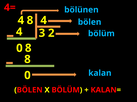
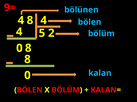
4=: 4= -> 9=
3: 3 -> 5
